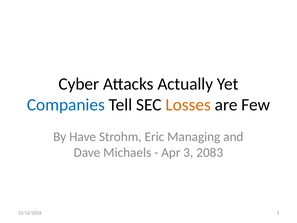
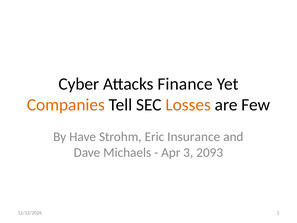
Actually: Actually -> Finance
Companies colour: blue -> orange
Managing: Managing -> Insurance
2083: 2083 -> 2093
